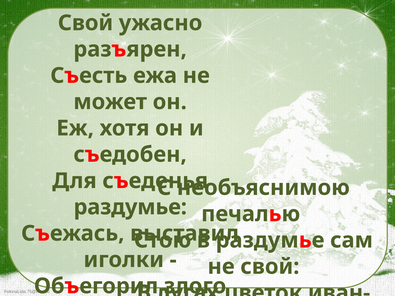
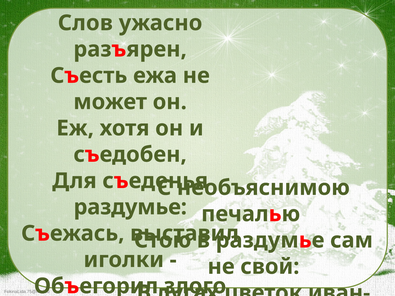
Свой at (85, 23): Свой -> Слов
